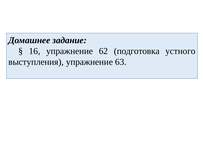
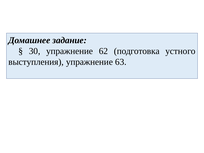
16: 16 -> 30
